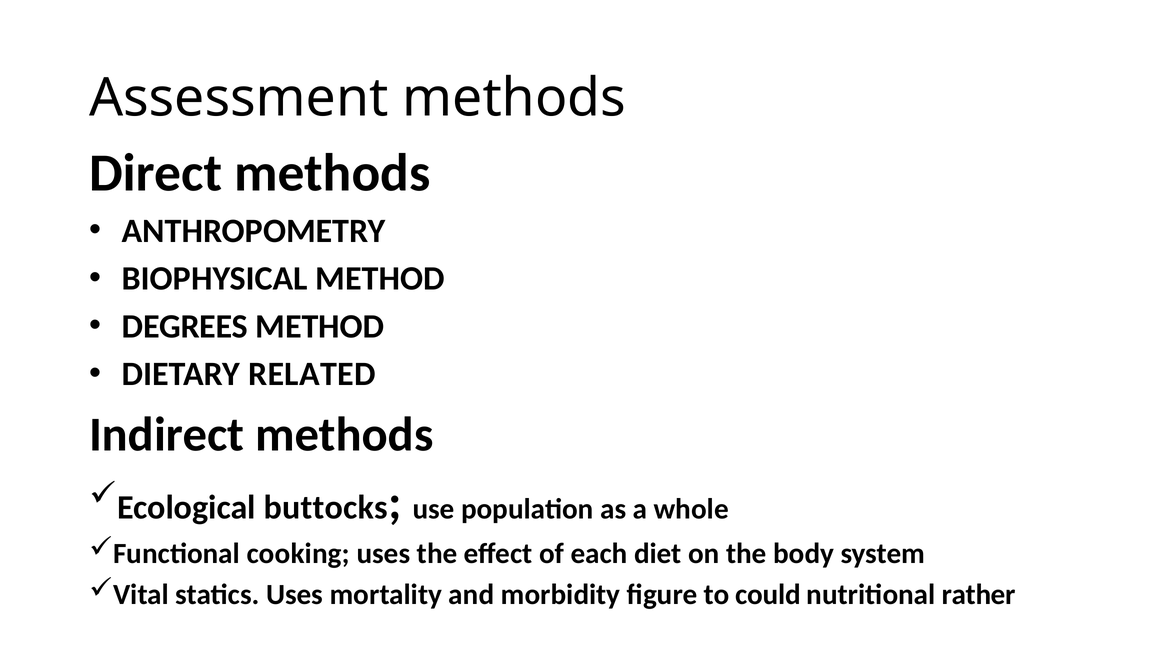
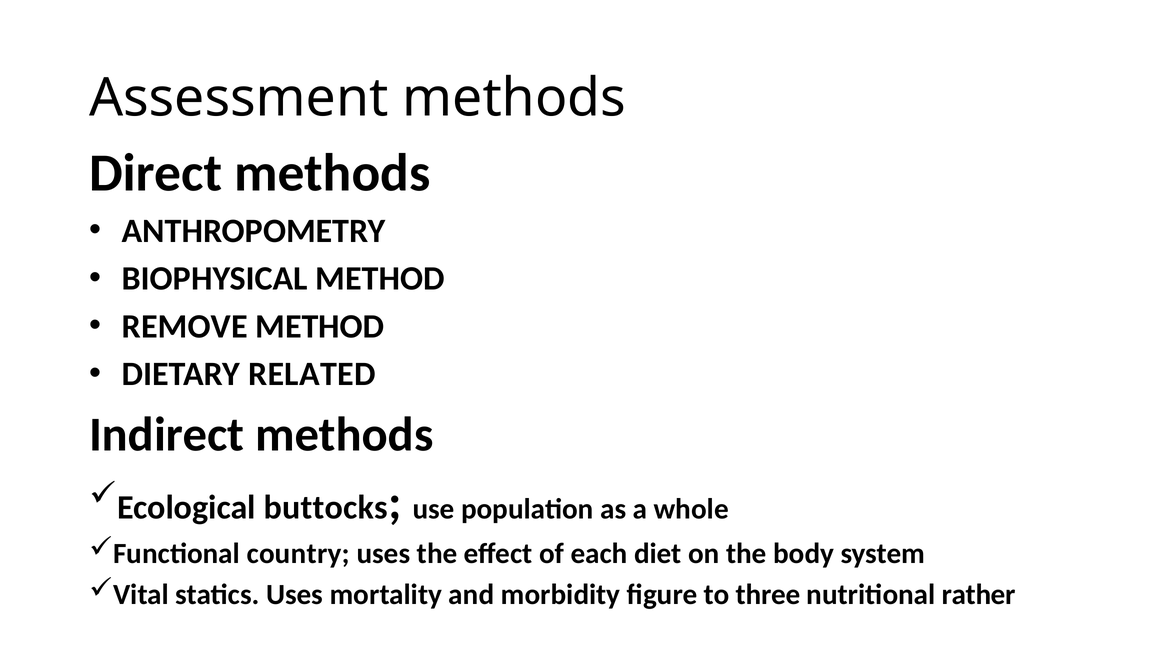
DEGREES: DEGREES -> REMOVE
cooking: cooking -> country
could: could -> three
